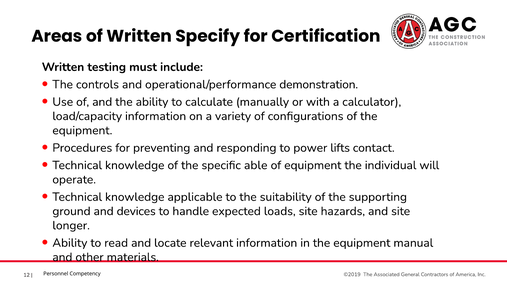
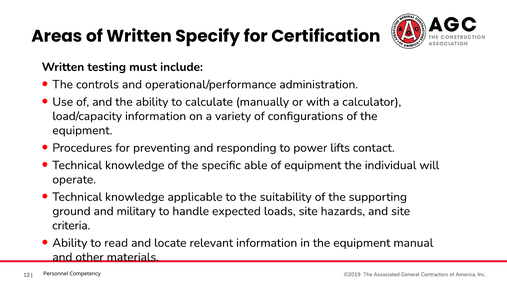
demonstration: demonstration -> administration
devices: devices -> military
longer: longer -> criteria
